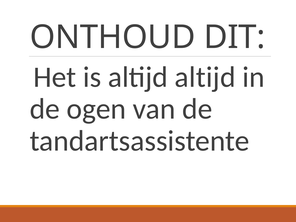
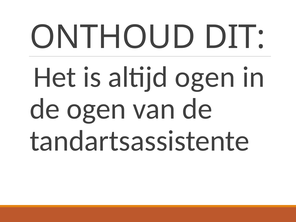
altijd altijd: altijd -> ogen
